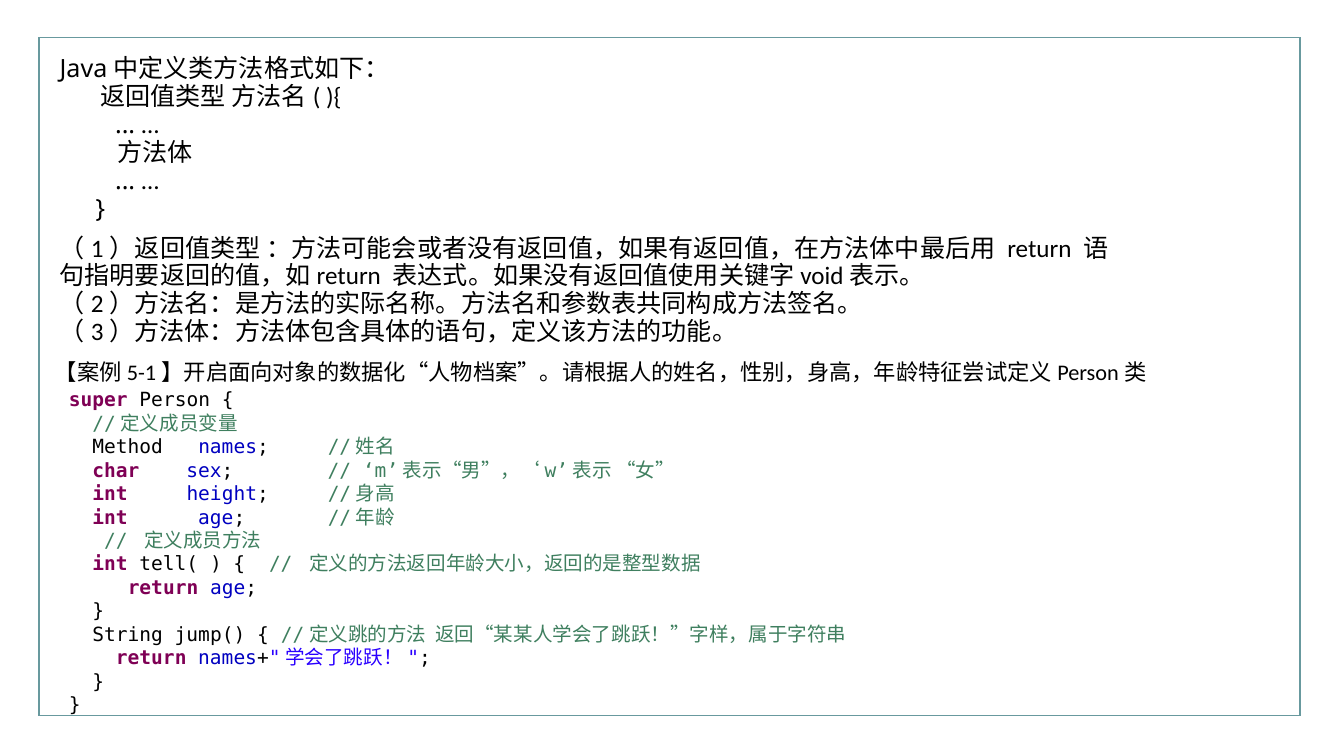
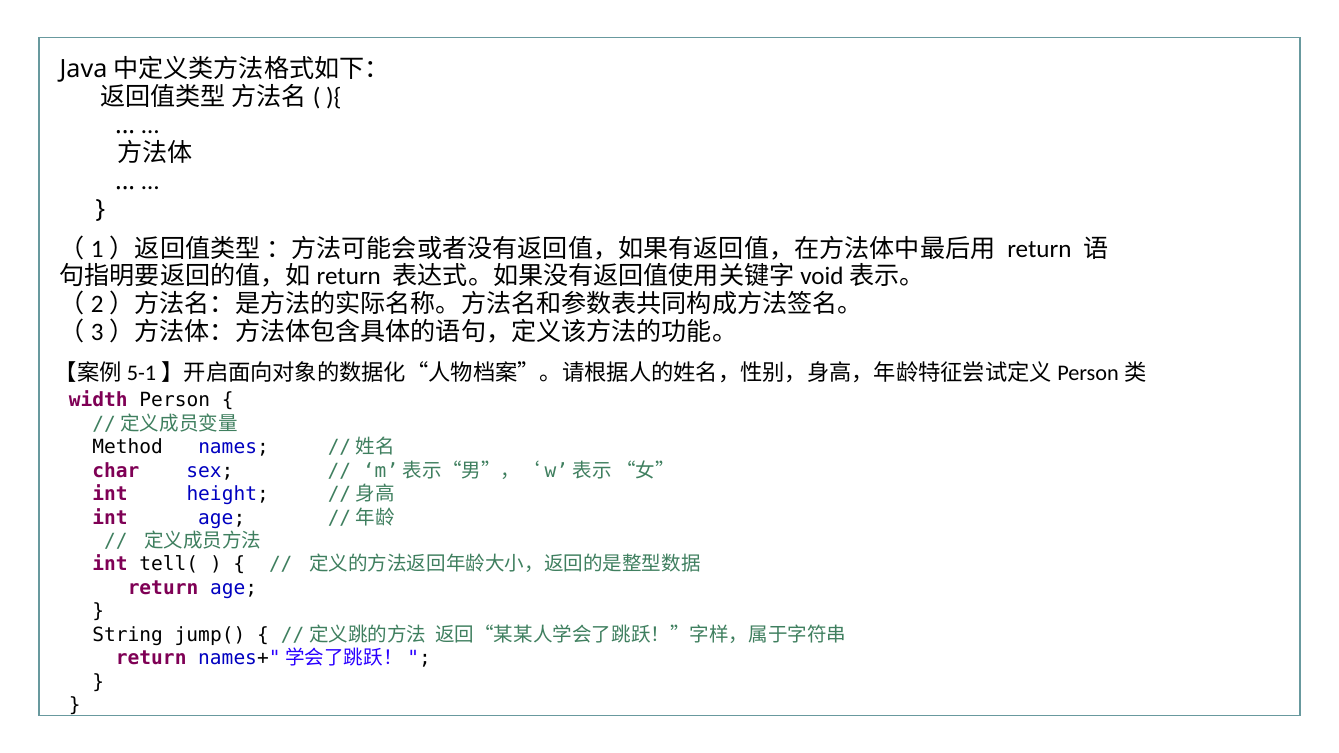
super: super -> width
